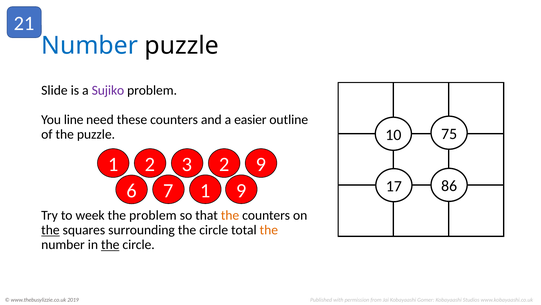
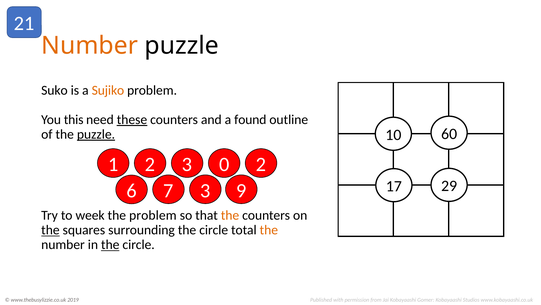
Number at (90, 45) colour: blue -> orange
Slide: Slide -> Suko
Sujiko colour: purple -> orange
line: line -> this
these underline: none -> present
easier: easier -> found
75: 75 -> 60
puzzle at (96, 134) underline: none -> present
1 2: 2 -> 0
2 9: 9 -> 2
86: 86 -> 29
7 1: 1 -> 3
